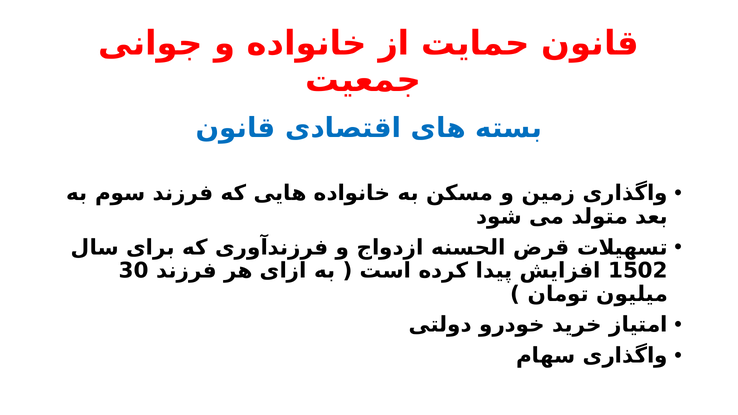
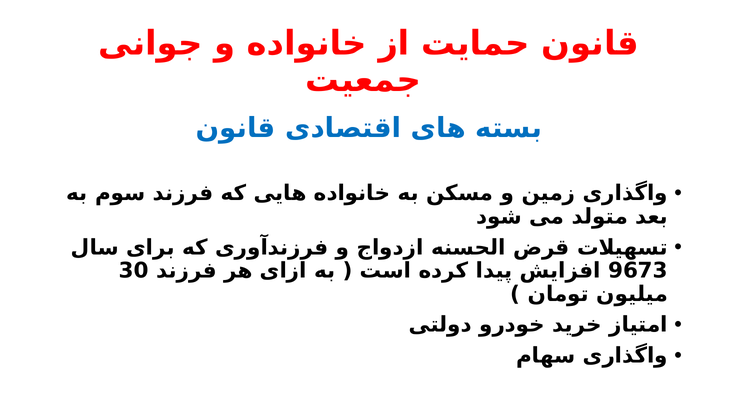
1502: 1502 -> 9673
